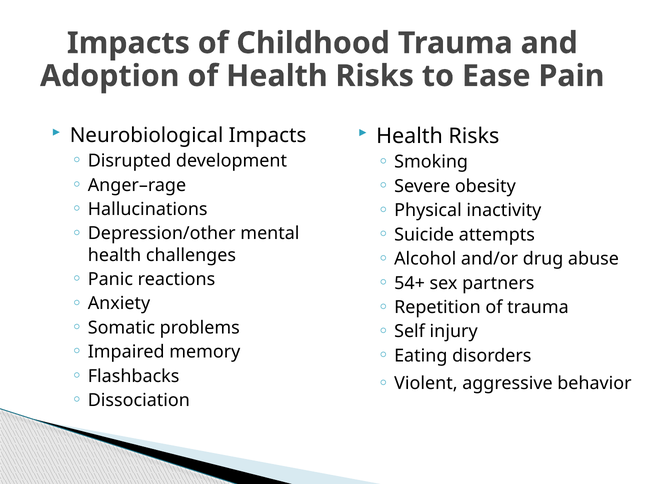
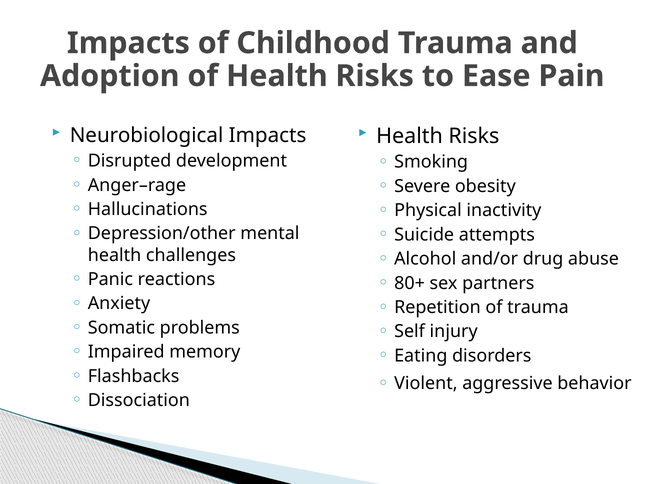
54+: 54+ -> 80+
